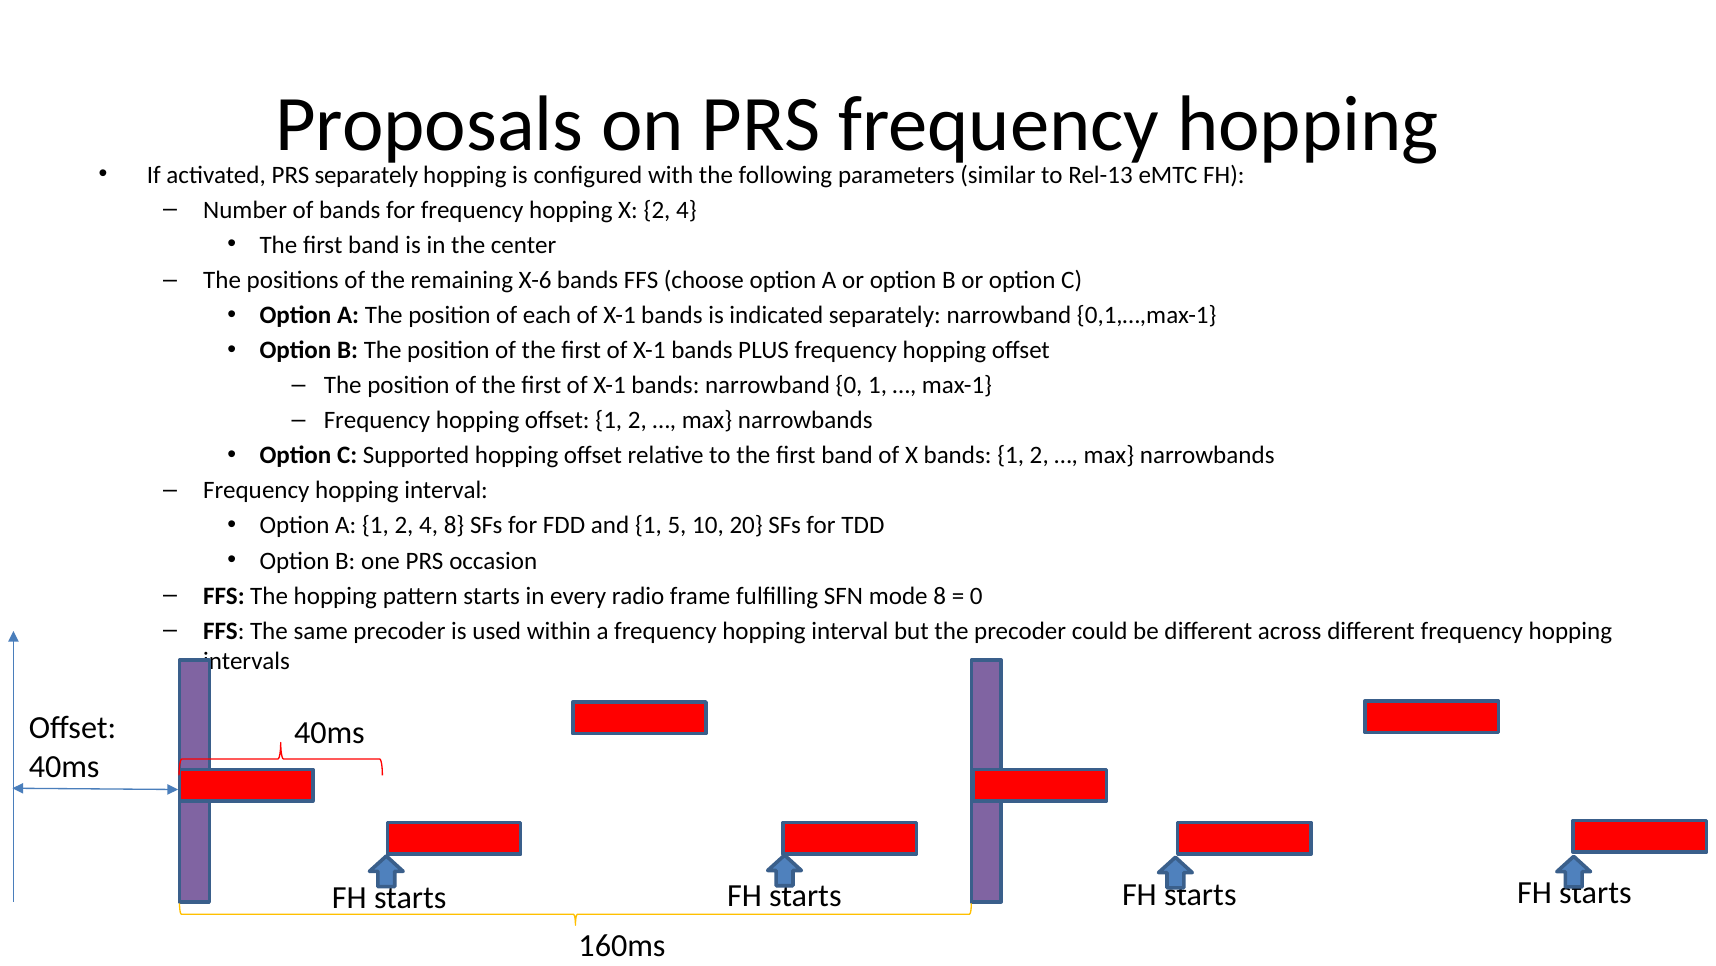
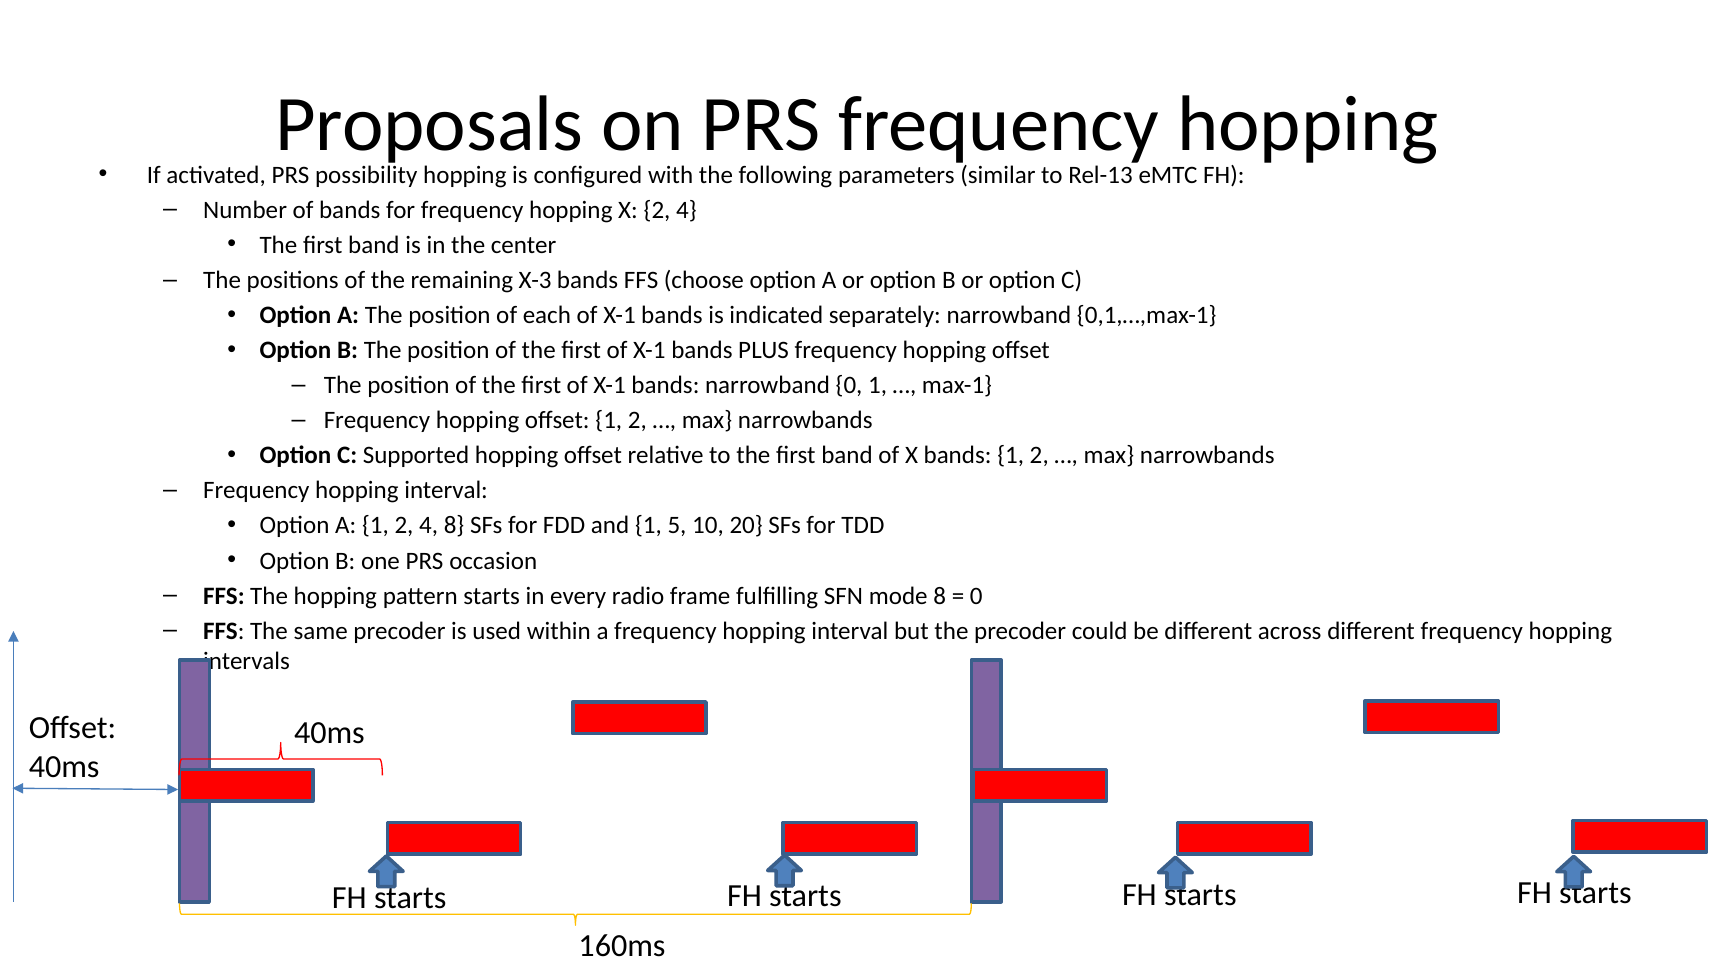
PRS separately: separately -> possibility
X-6: X-6 -> X-3
